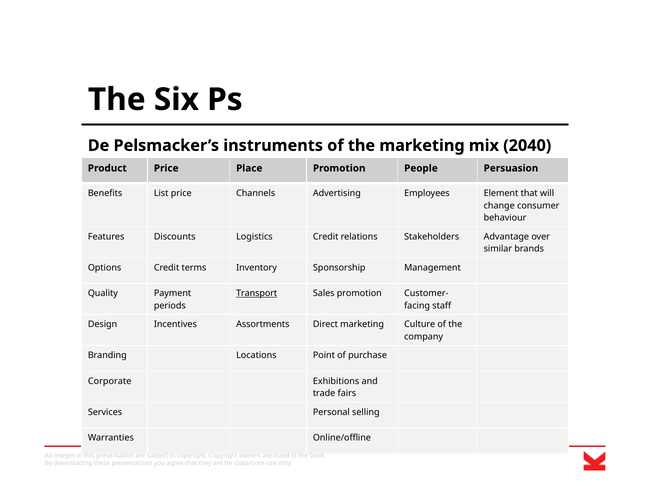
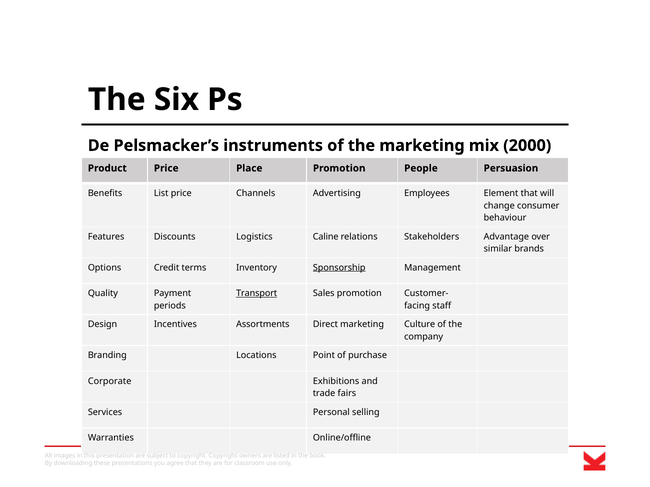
2040: 2040 -> 2000
Logistics Credit: Credit -> Caline
Sponsorship underline: none -> present
